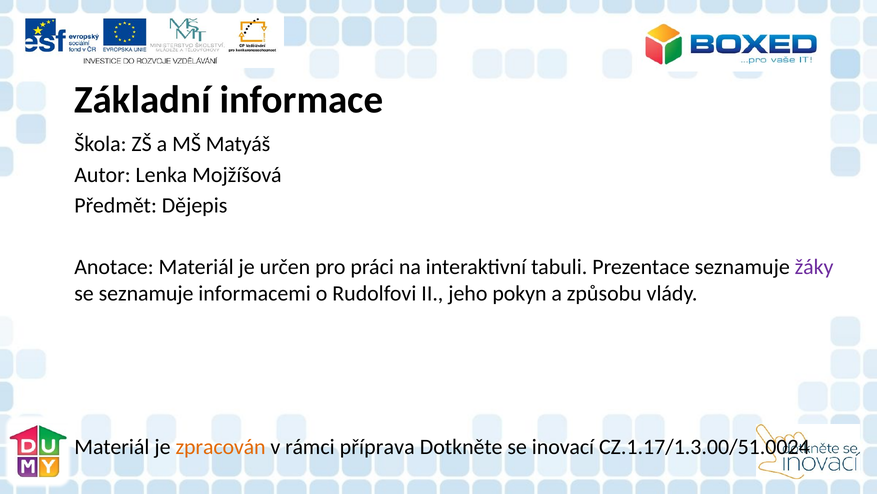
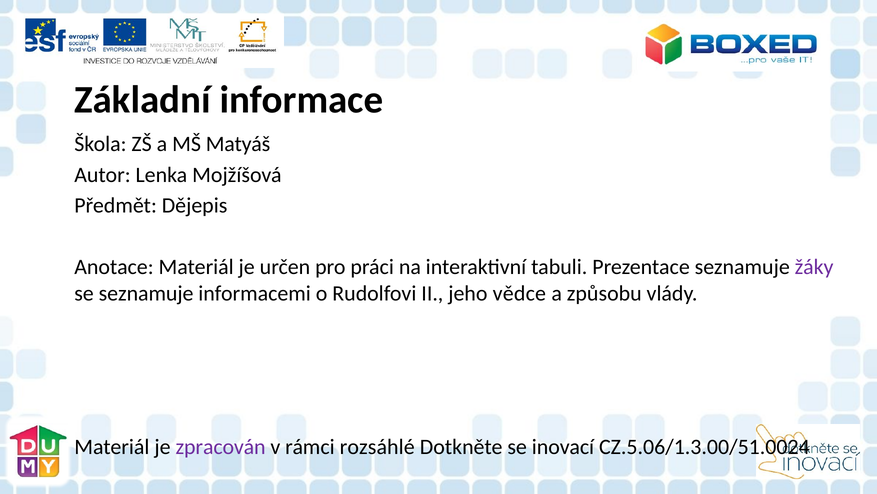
pokyn: pokyn -> vědce
zpracován colour: orange -> purple
příprava: příprava -> rozsáhlé
CZ.1.17/1.3.00/51.0024: CZ.1.17/1.3.00/51.0024 -> CZ.5.06/1.3.00/51.0024
